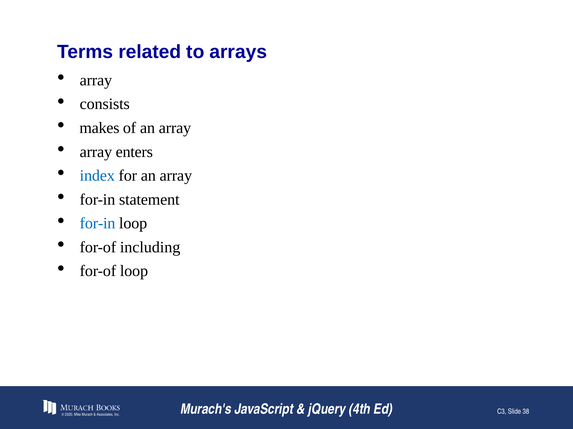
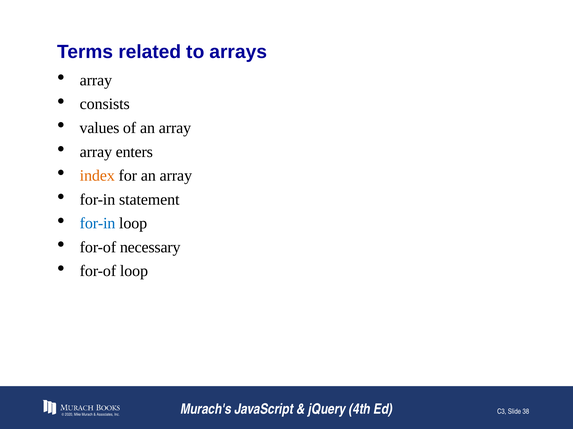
makes: makes -> values
index colour: blue -> orange
including: including -> necessary
